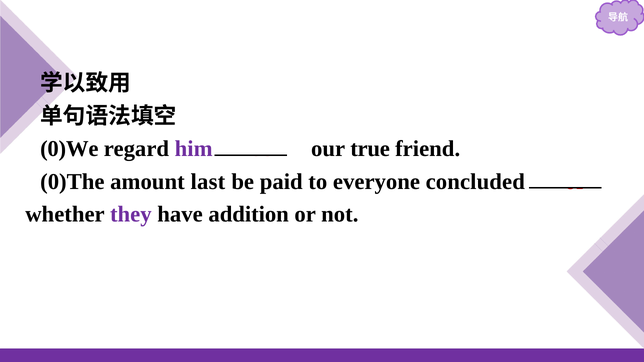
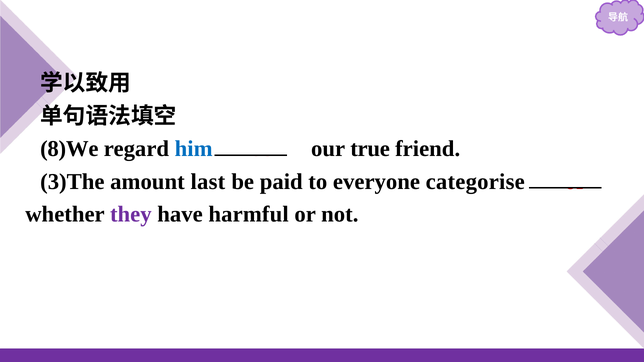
0)We: 0)We -> 8)We
him colour: purple -> blue
0)The: 0)The -> 3)The
concluded: concluded -> categorise
addition: addition -> harmful
